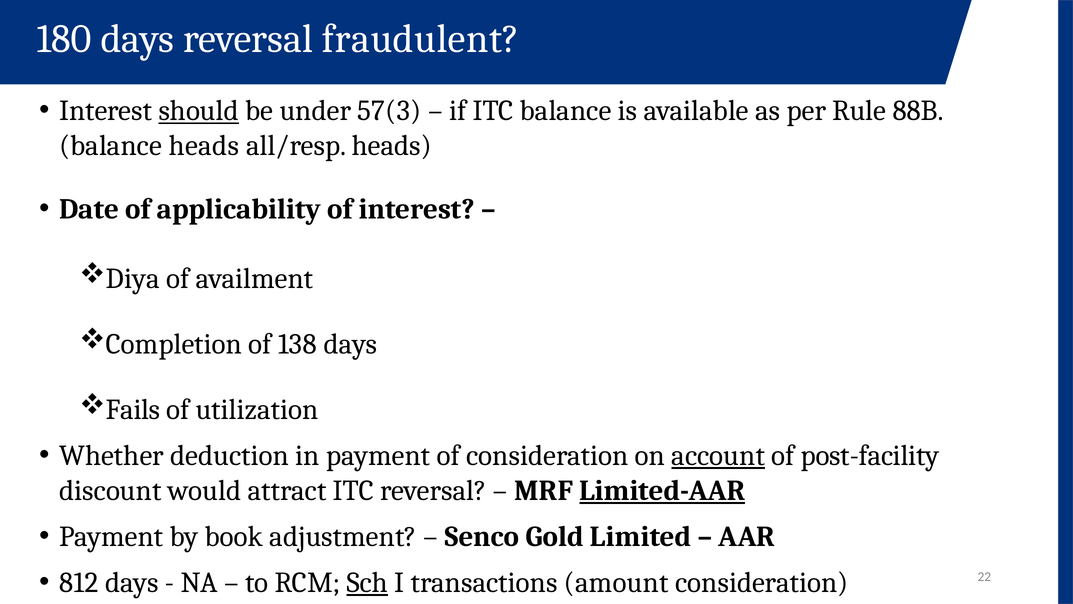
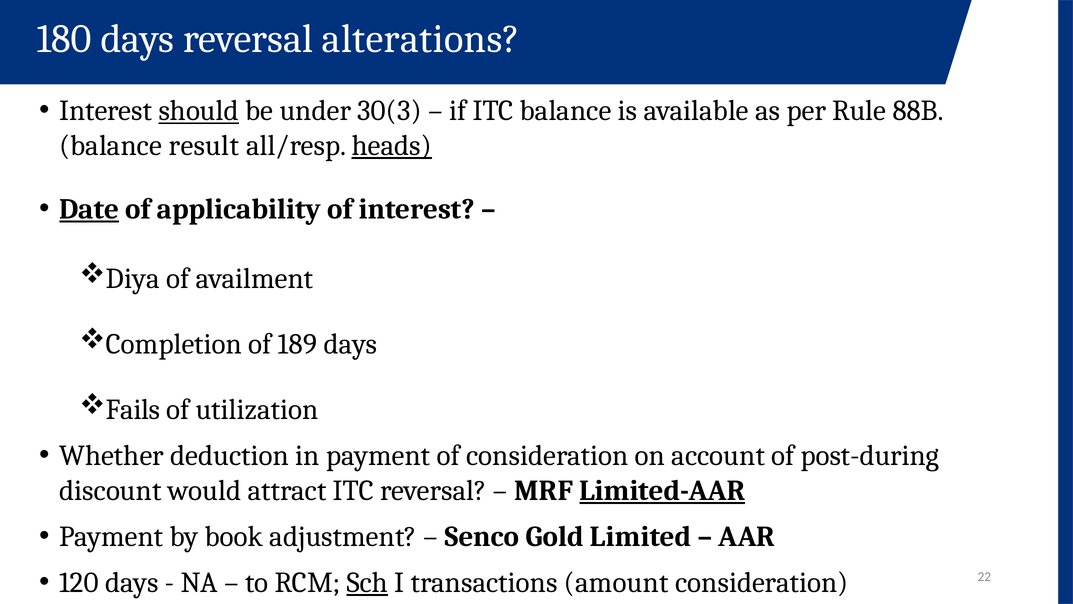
fraudulent: fraudulent -> alterations
57(3: 57(3 -> 30(3
balance heads: heads -> result
heads at (392, 145) underline: none -> present
Date underline: none -> present
138: 138 -> 189
account underline: present -> none
post-facility: post-facility -> post-during
812: 812 -> 120
